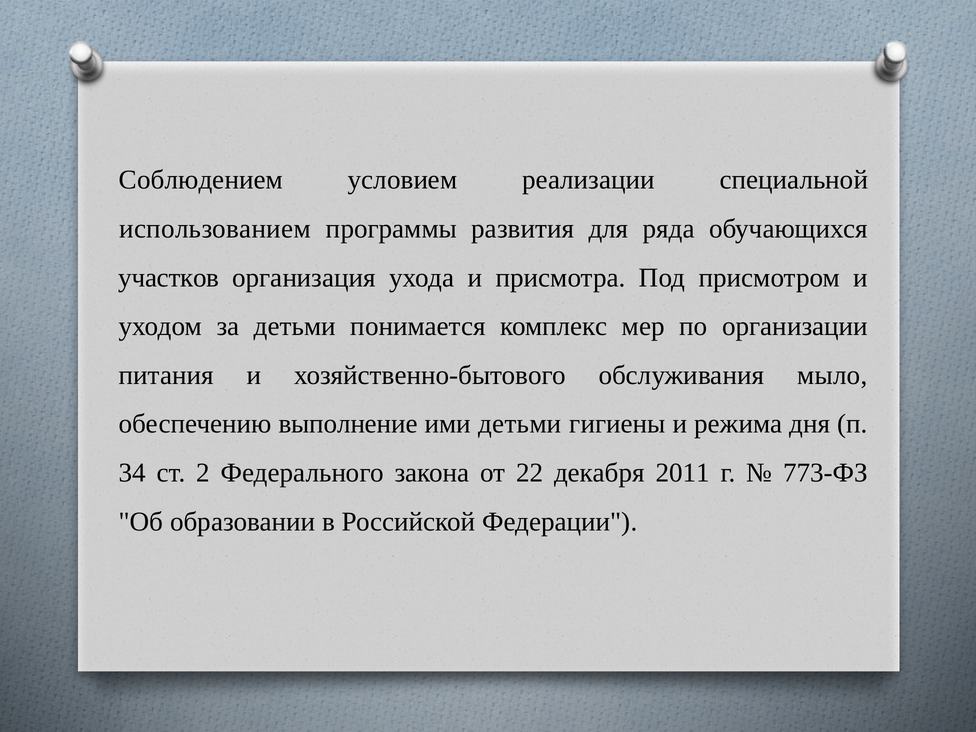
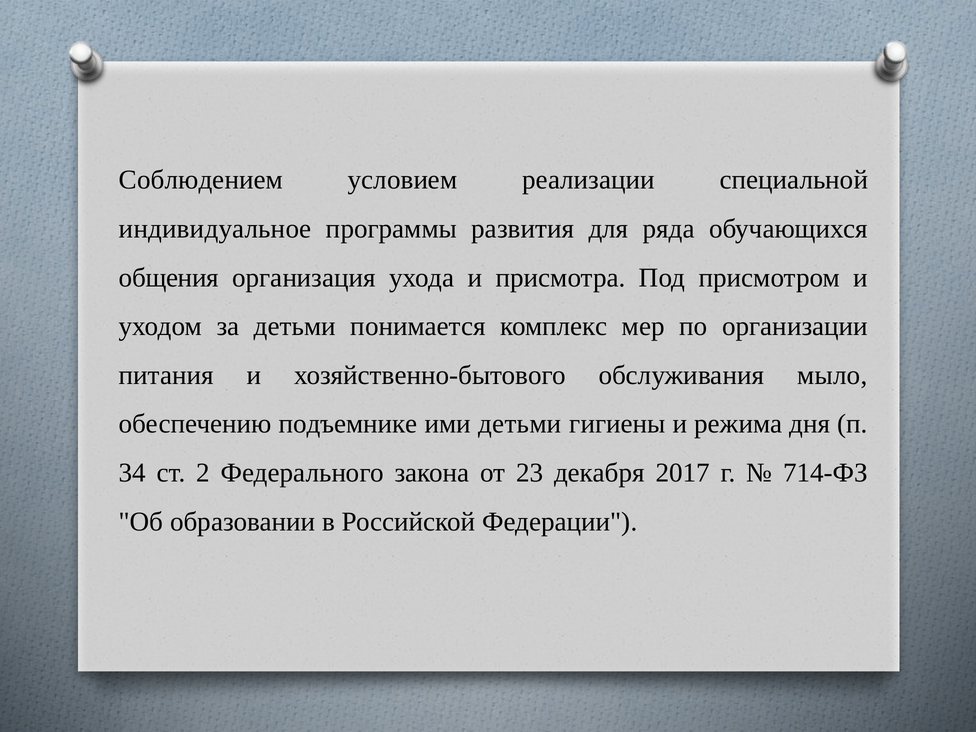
использованием: использованием -> индивидуальное
участков: участков -> общения
выполнение: выполнение -> подъемнике
22: 22 -> 23
2011: 2011 -> 2017
773-ФЗ: 773-ФЗ -> 714-ФЗ
